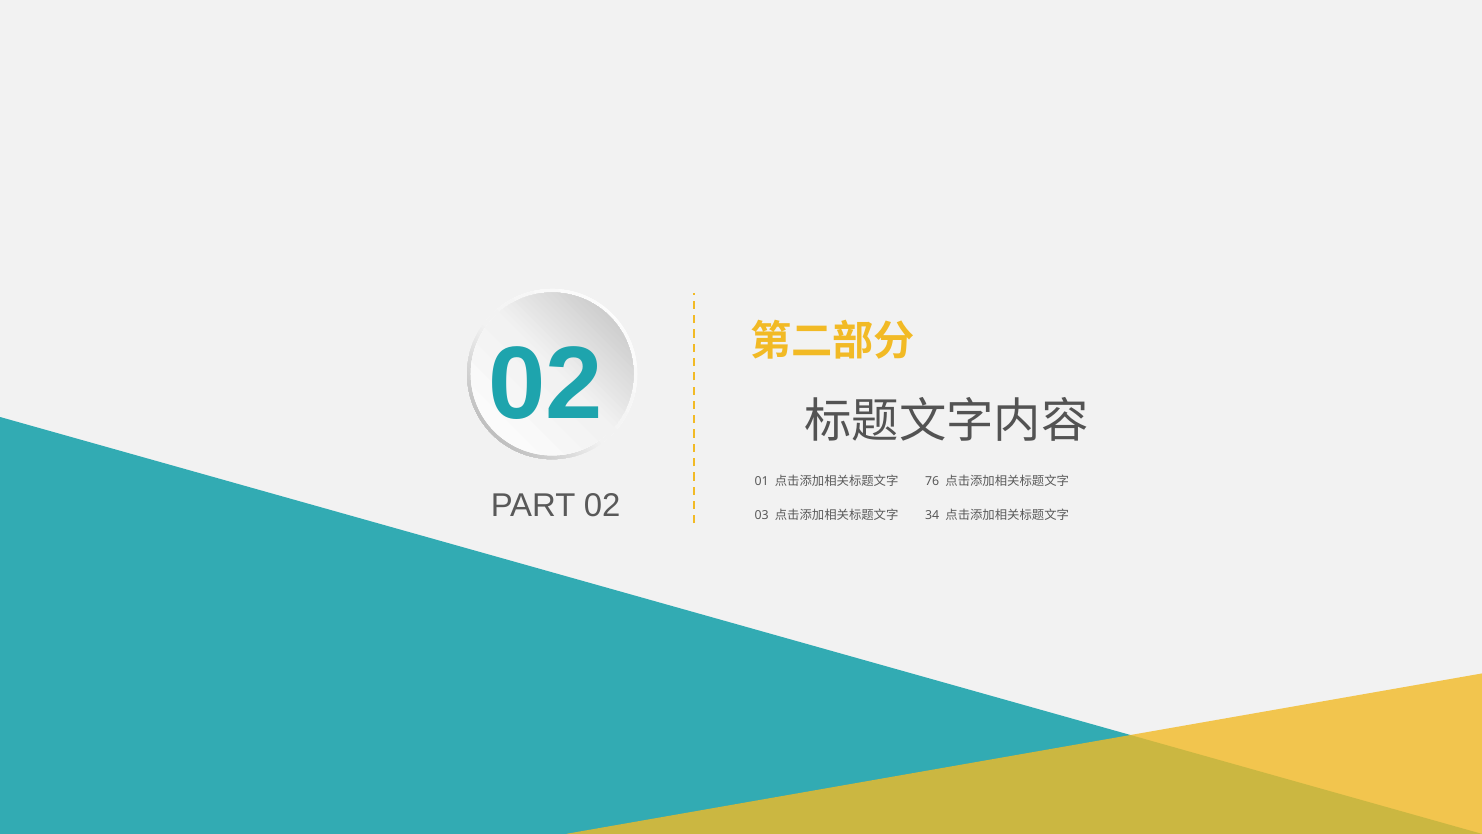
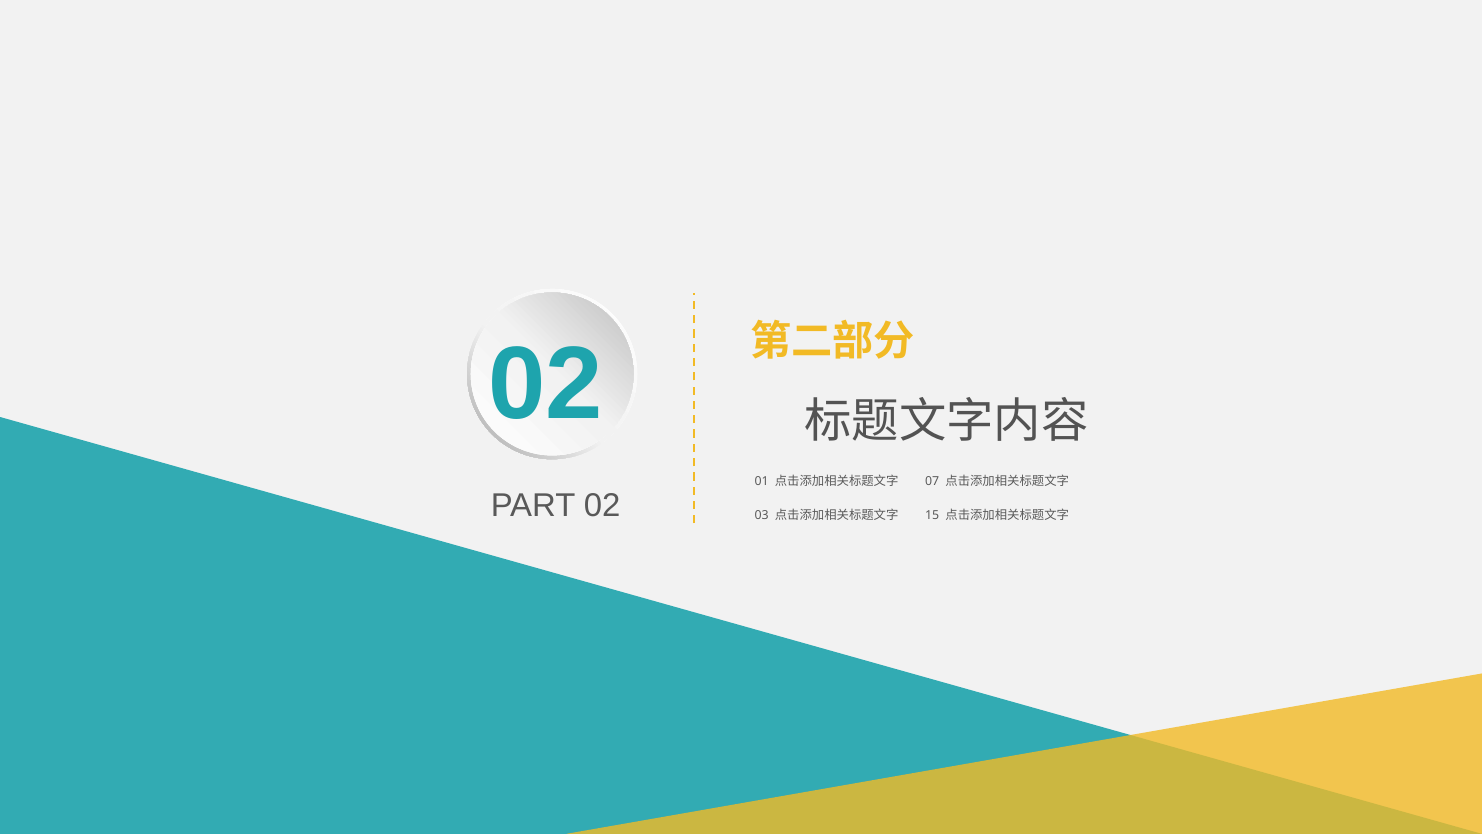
76: 76 -> 07
34: 34 -> 15
